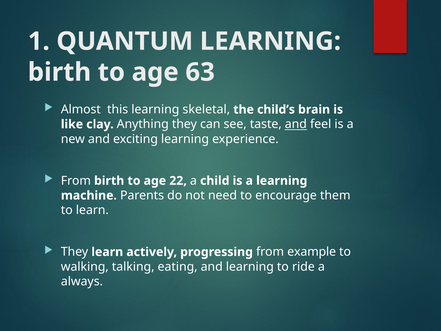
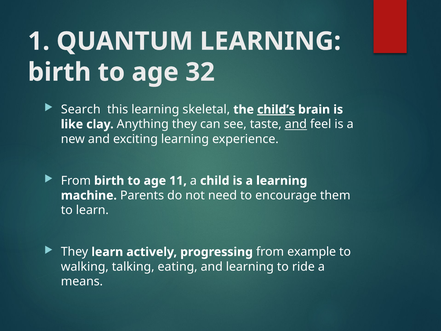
63: 63 -> 32
Almost: Almost -> Search
child’s underline: none -> present
22: 22 -> 11
always: always -> means
